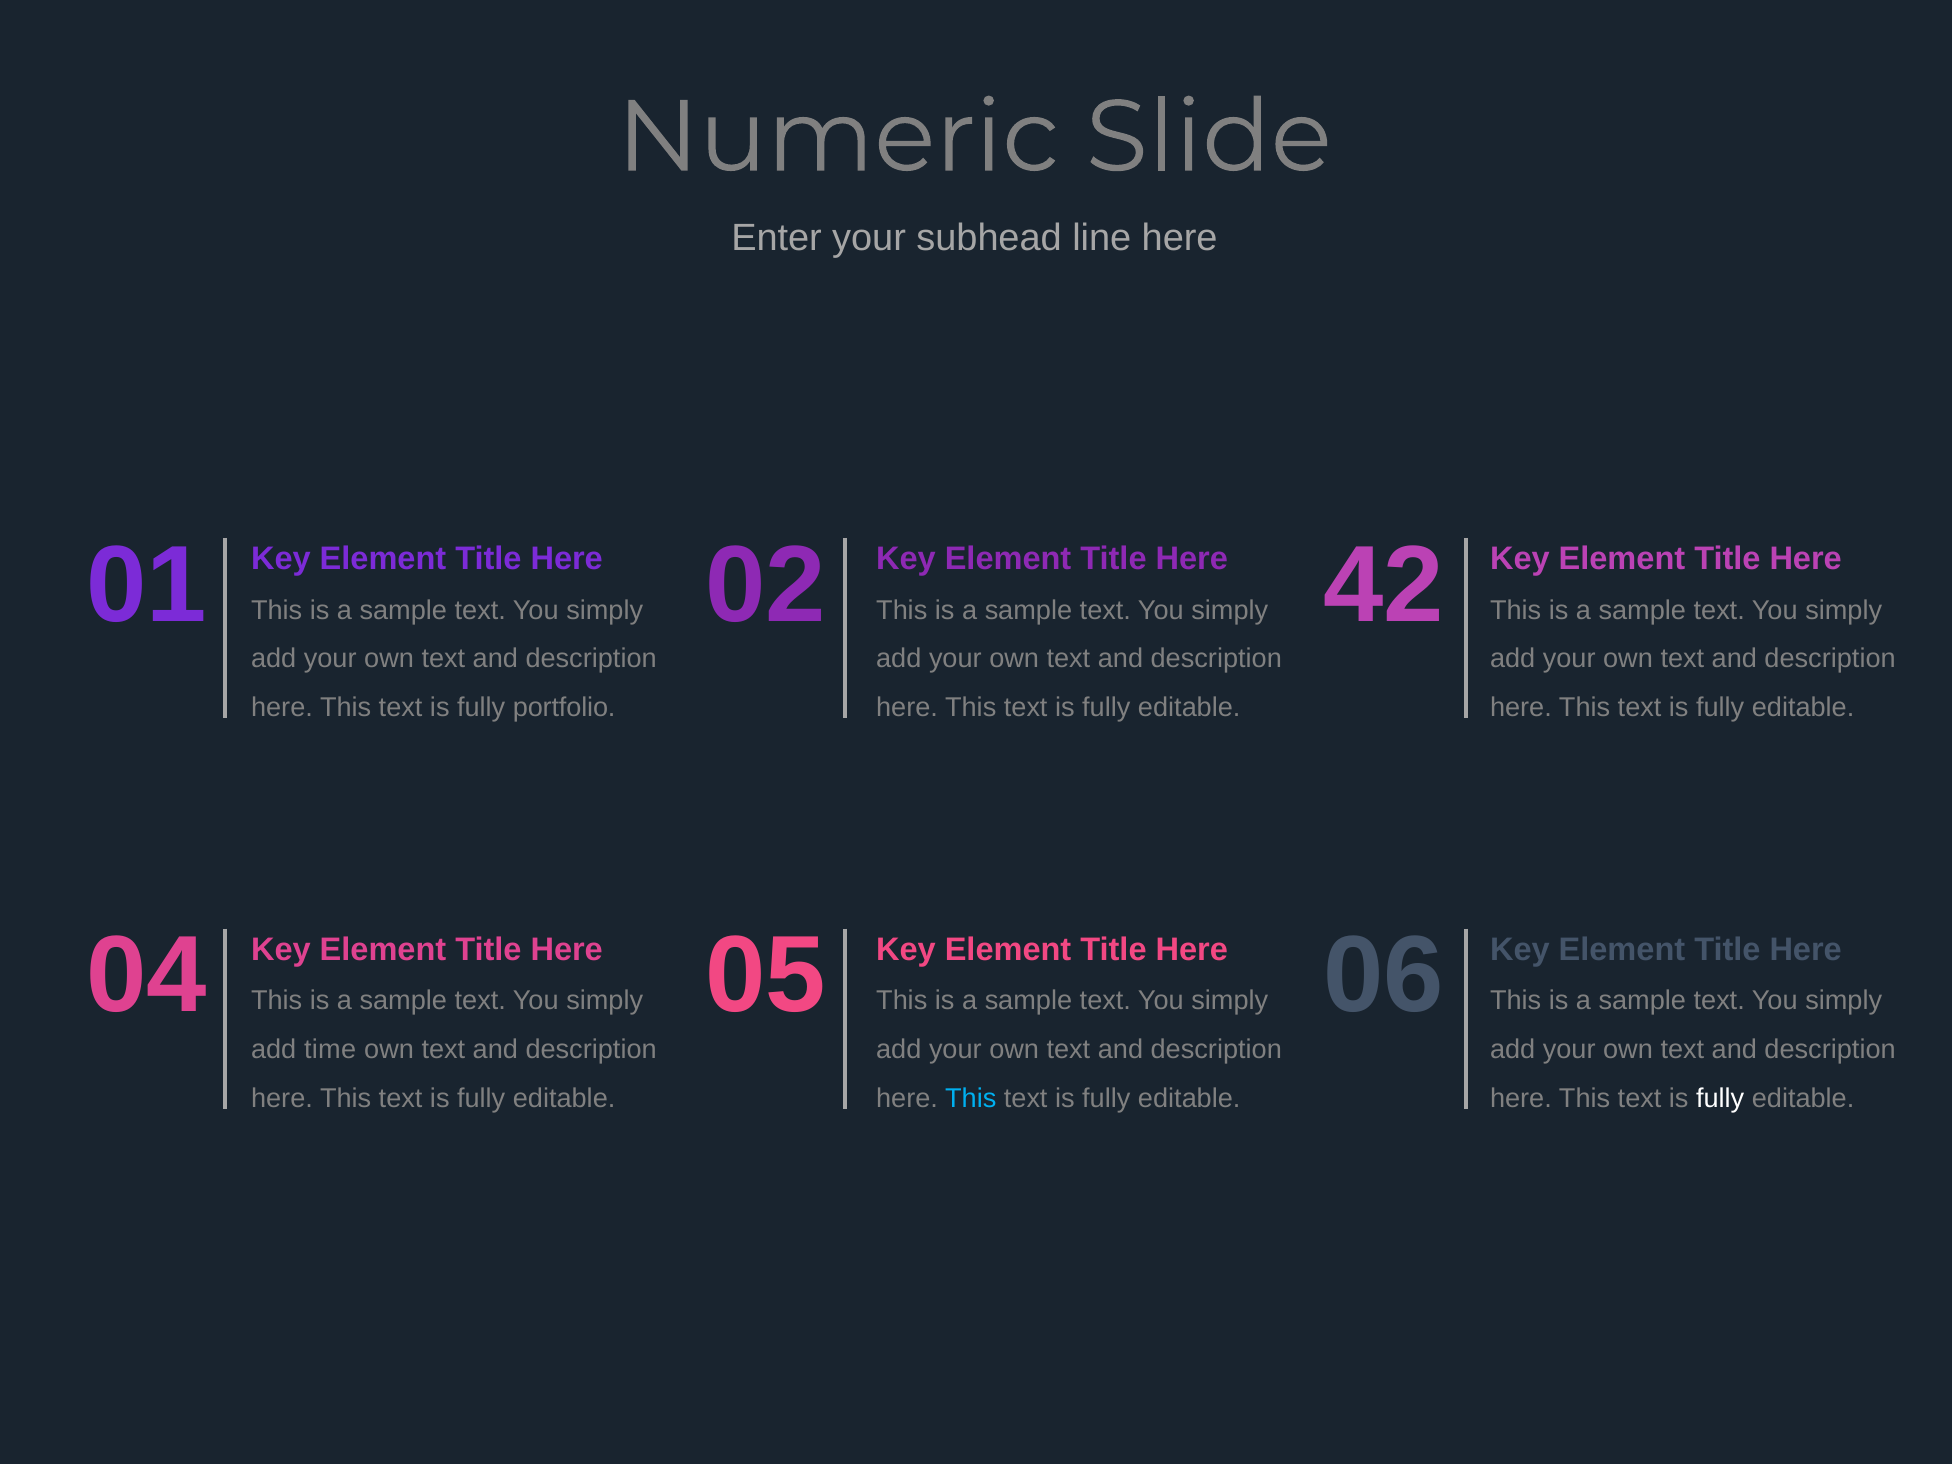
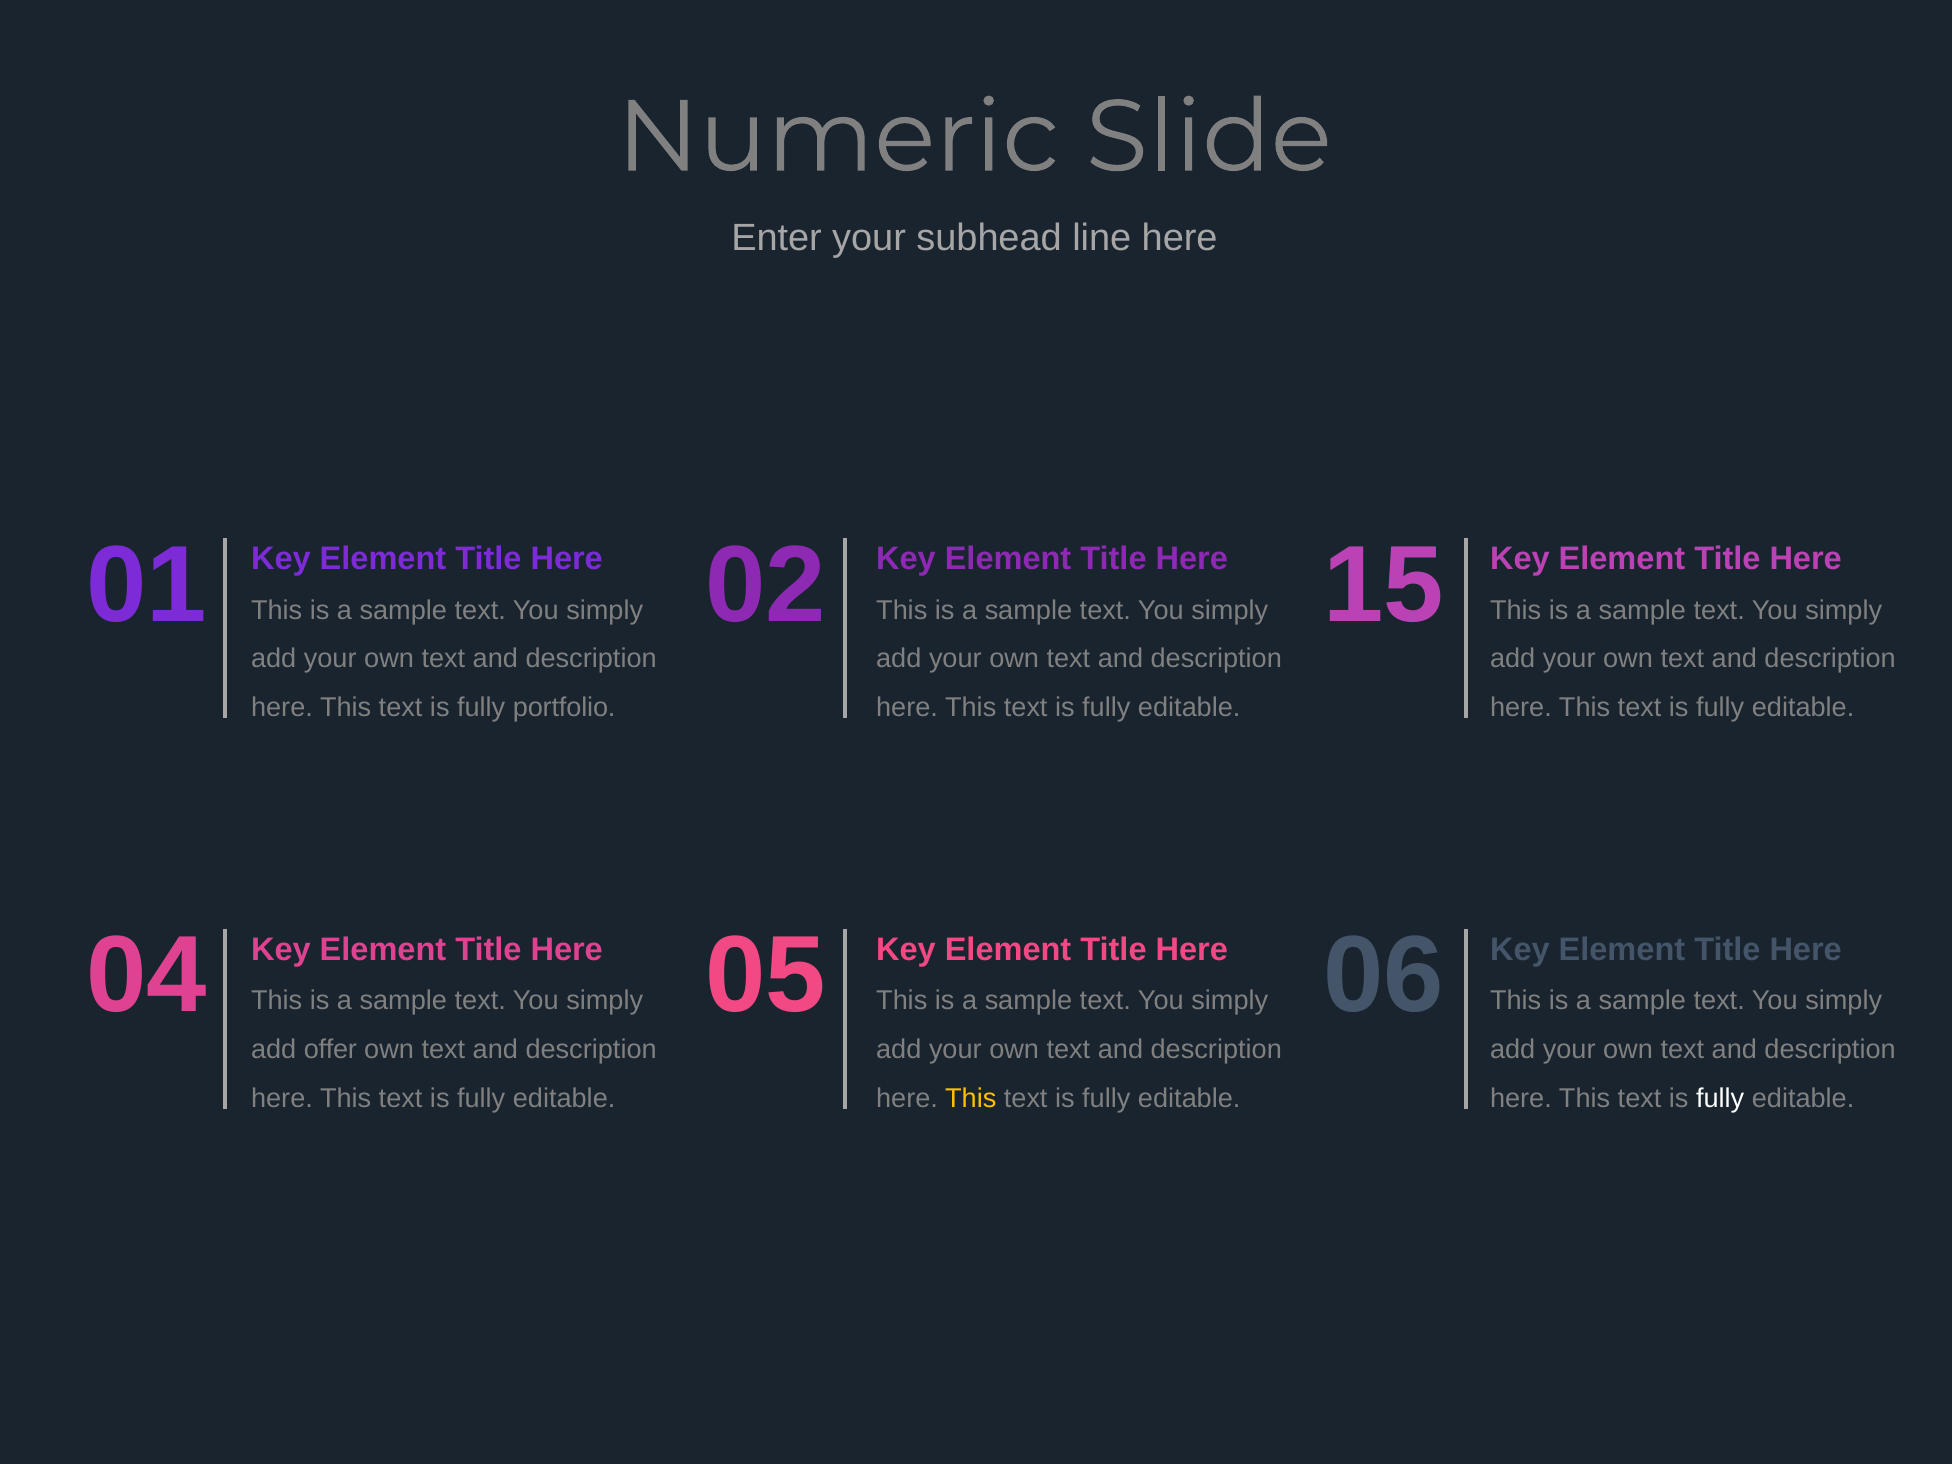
42: 42 -> 15
time: time -> offer
This at (971, 1099) colour: light blue -> yellow
